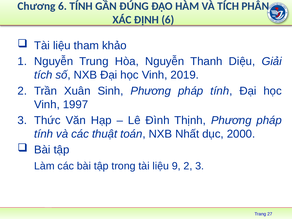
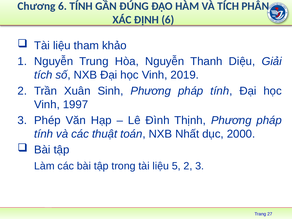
Thức: Thức -> Phép
9: 9 -> 5
